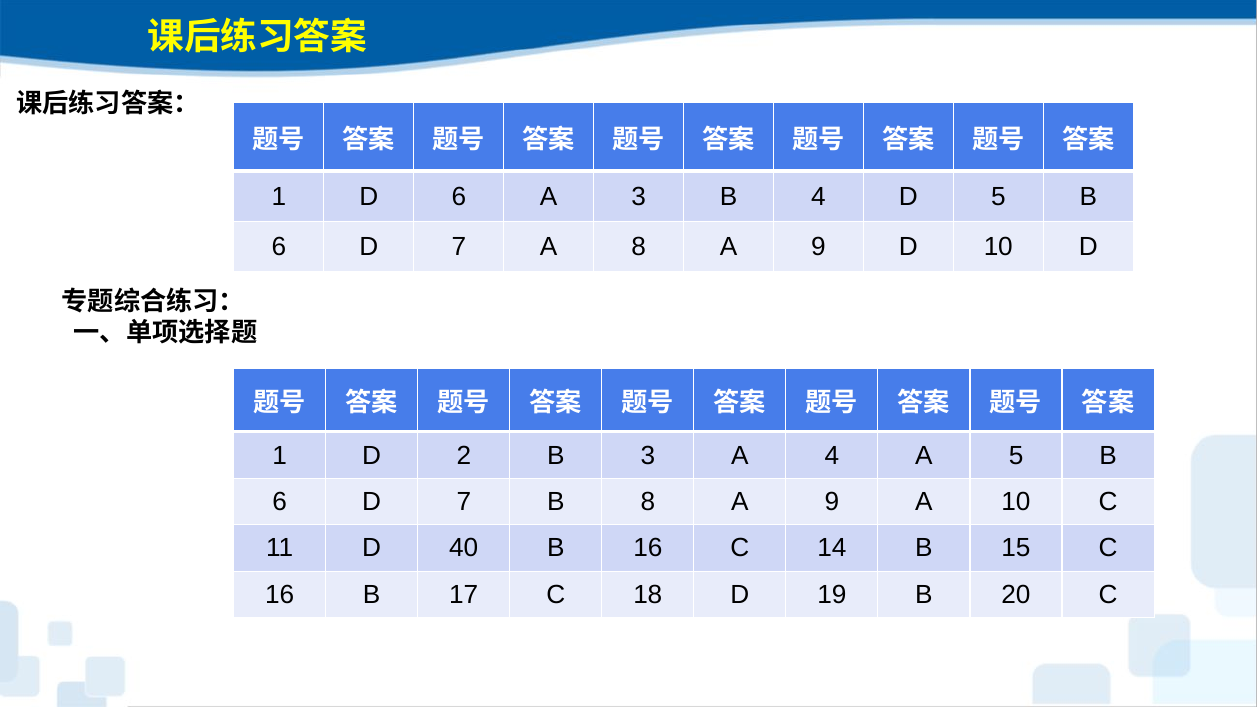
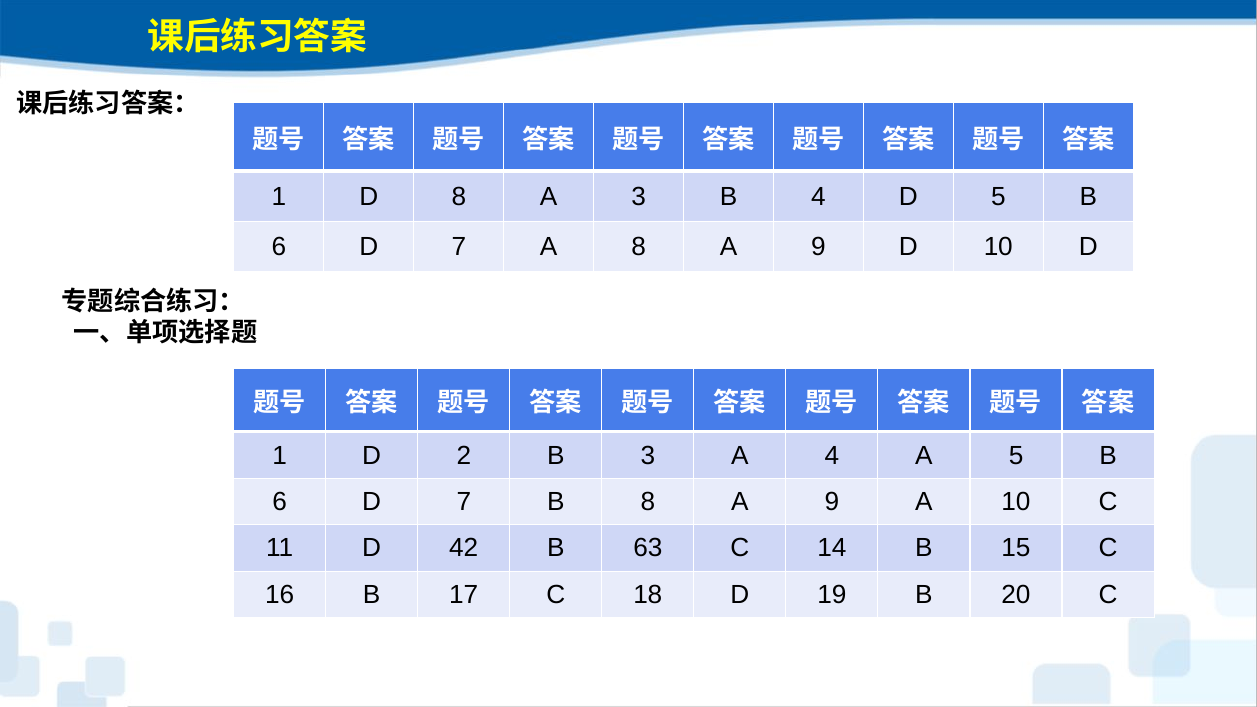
D 6: 6 -> 8
40: 40 -> 42
B 16: 16 -> 63
